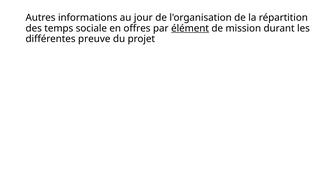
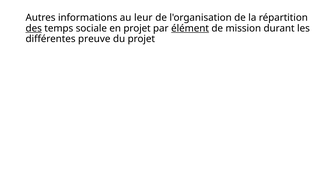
jour: jour -> leur
des underline: none -> present
en offres: offres -> projet
